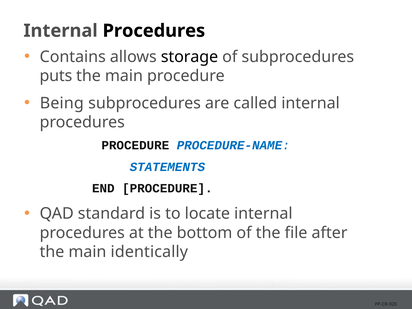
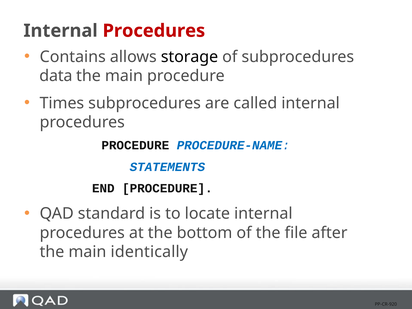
Procedures at (154, 31) colour: black -> red
puts: puts -> data
Being: Being -> Times
